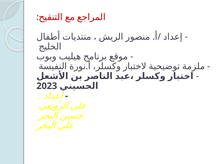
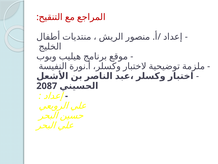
2023: 2023 -> 2087
